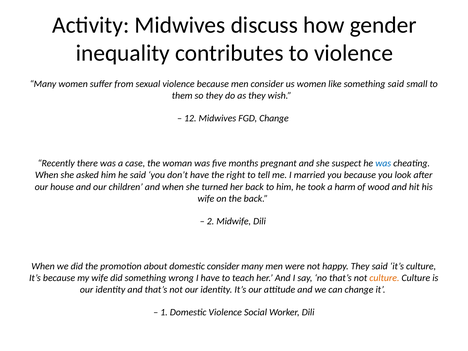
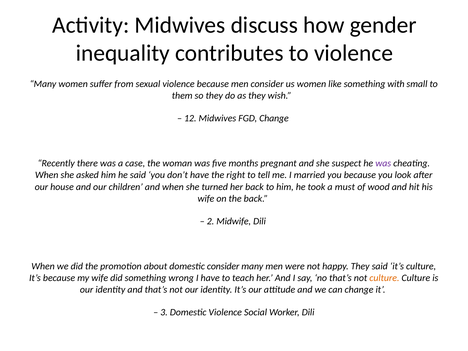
something said: said -> with
was at (383, 163) colour: blue -> purple
harm: harm -> must
1: 1 -> 3
